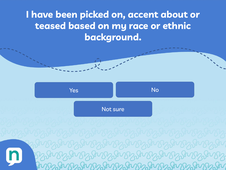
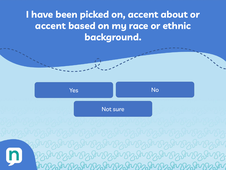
teased at (51, 26): teased -> accent
